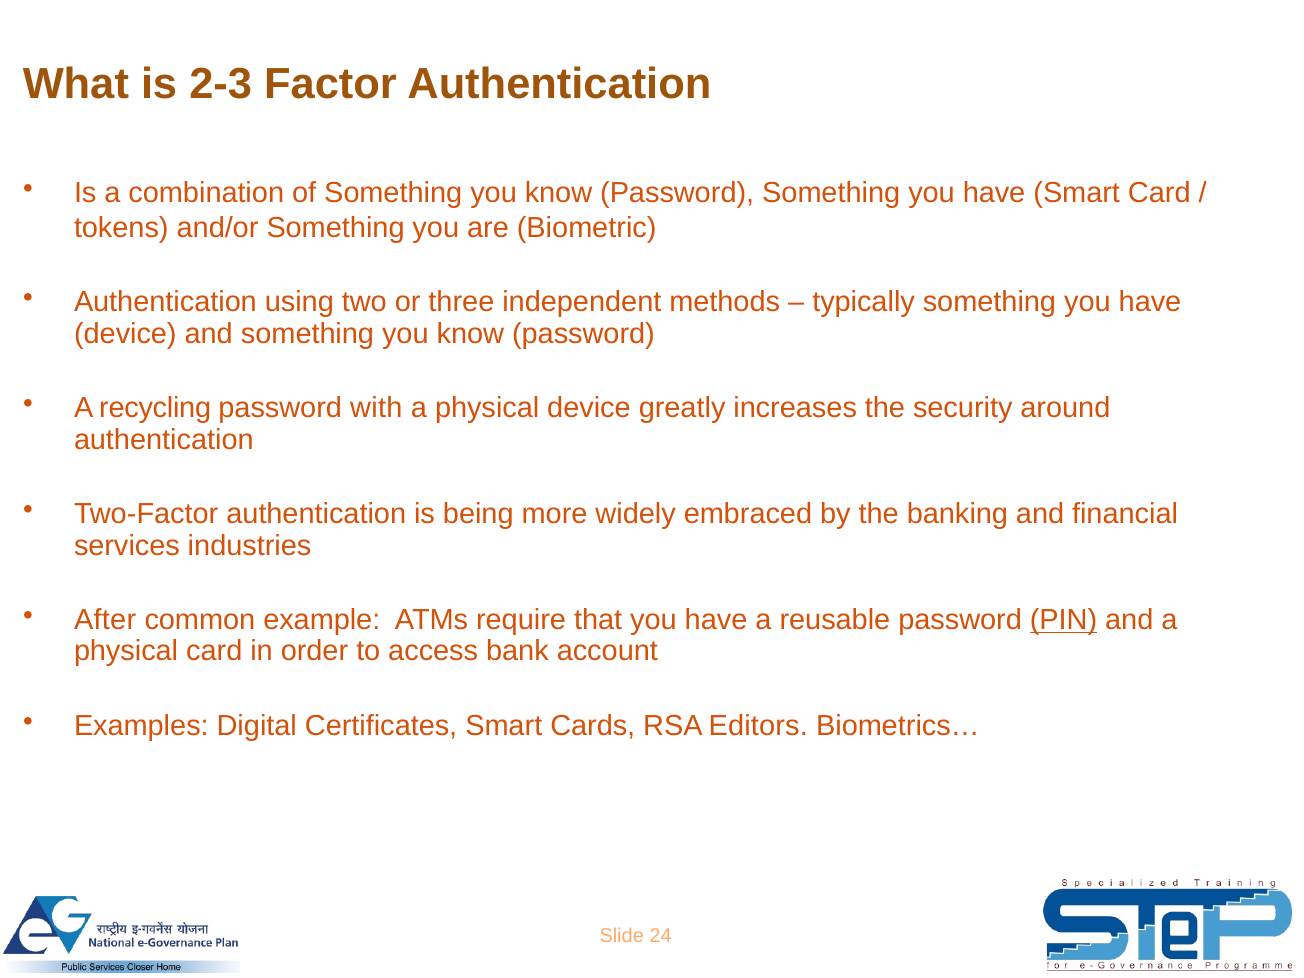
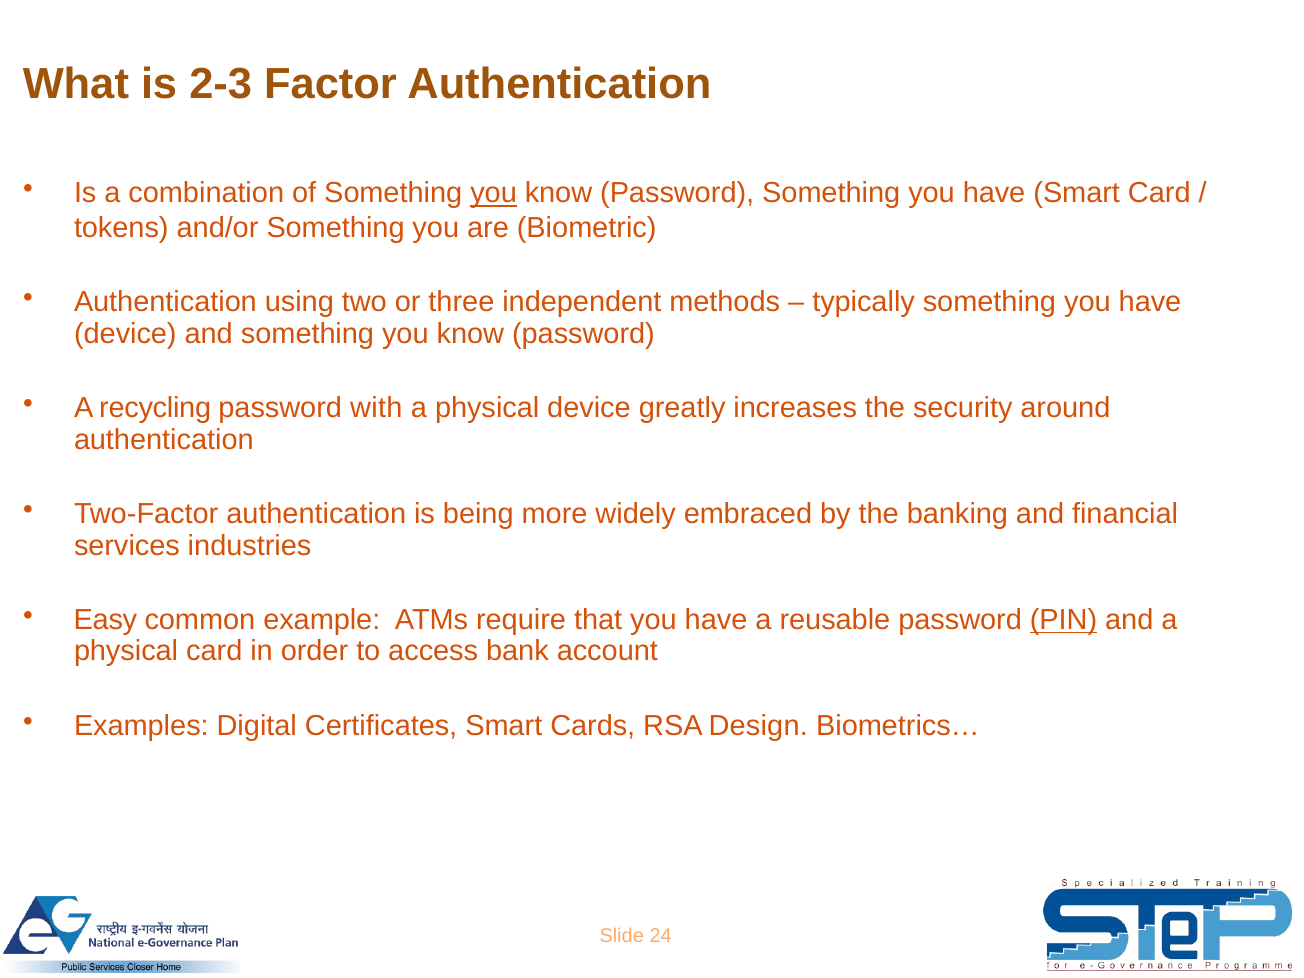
you at (494, 193) underline: none -> present
After: After -> Easy
Editors: Editors -> Design
